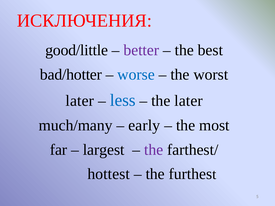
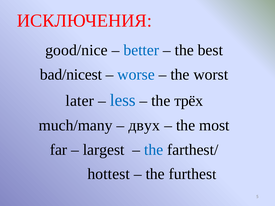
good/little: good/little -> good/nice
better colour: purple -> blue
bad/hotter: bad/hotter -> bad/nicest
the later: later -> трёх
early: early -> двух
the at (154, 150) colour: purple -> blue
